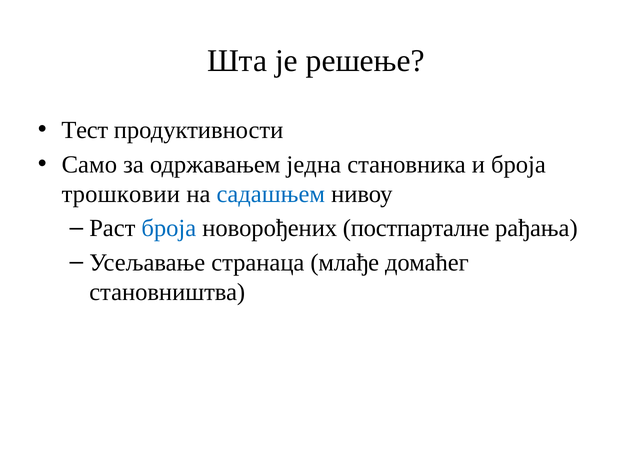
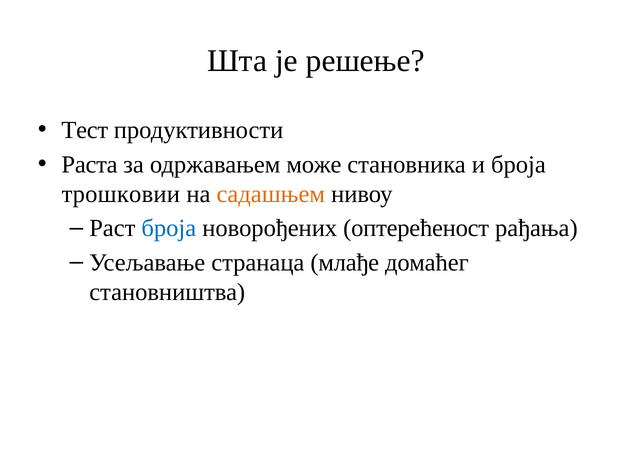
Само: Само -> Раста
једна: једна -> може
садашњем colour: blue -> orange
постпарталне: постпарталне -> оптерећеност
